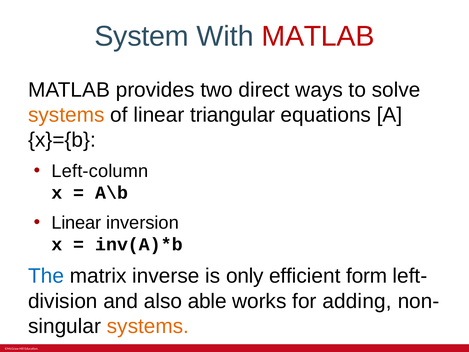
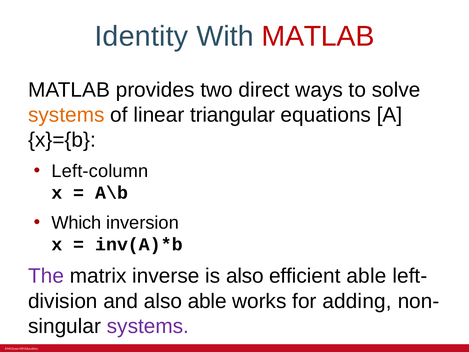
System: System -> Identity
Linear at (76, 223): Linear -> Which
The colour: blue -> purple
is only: only -> also
efficient form: form -> able
systems at (148, 326) colour: orange -> purple
